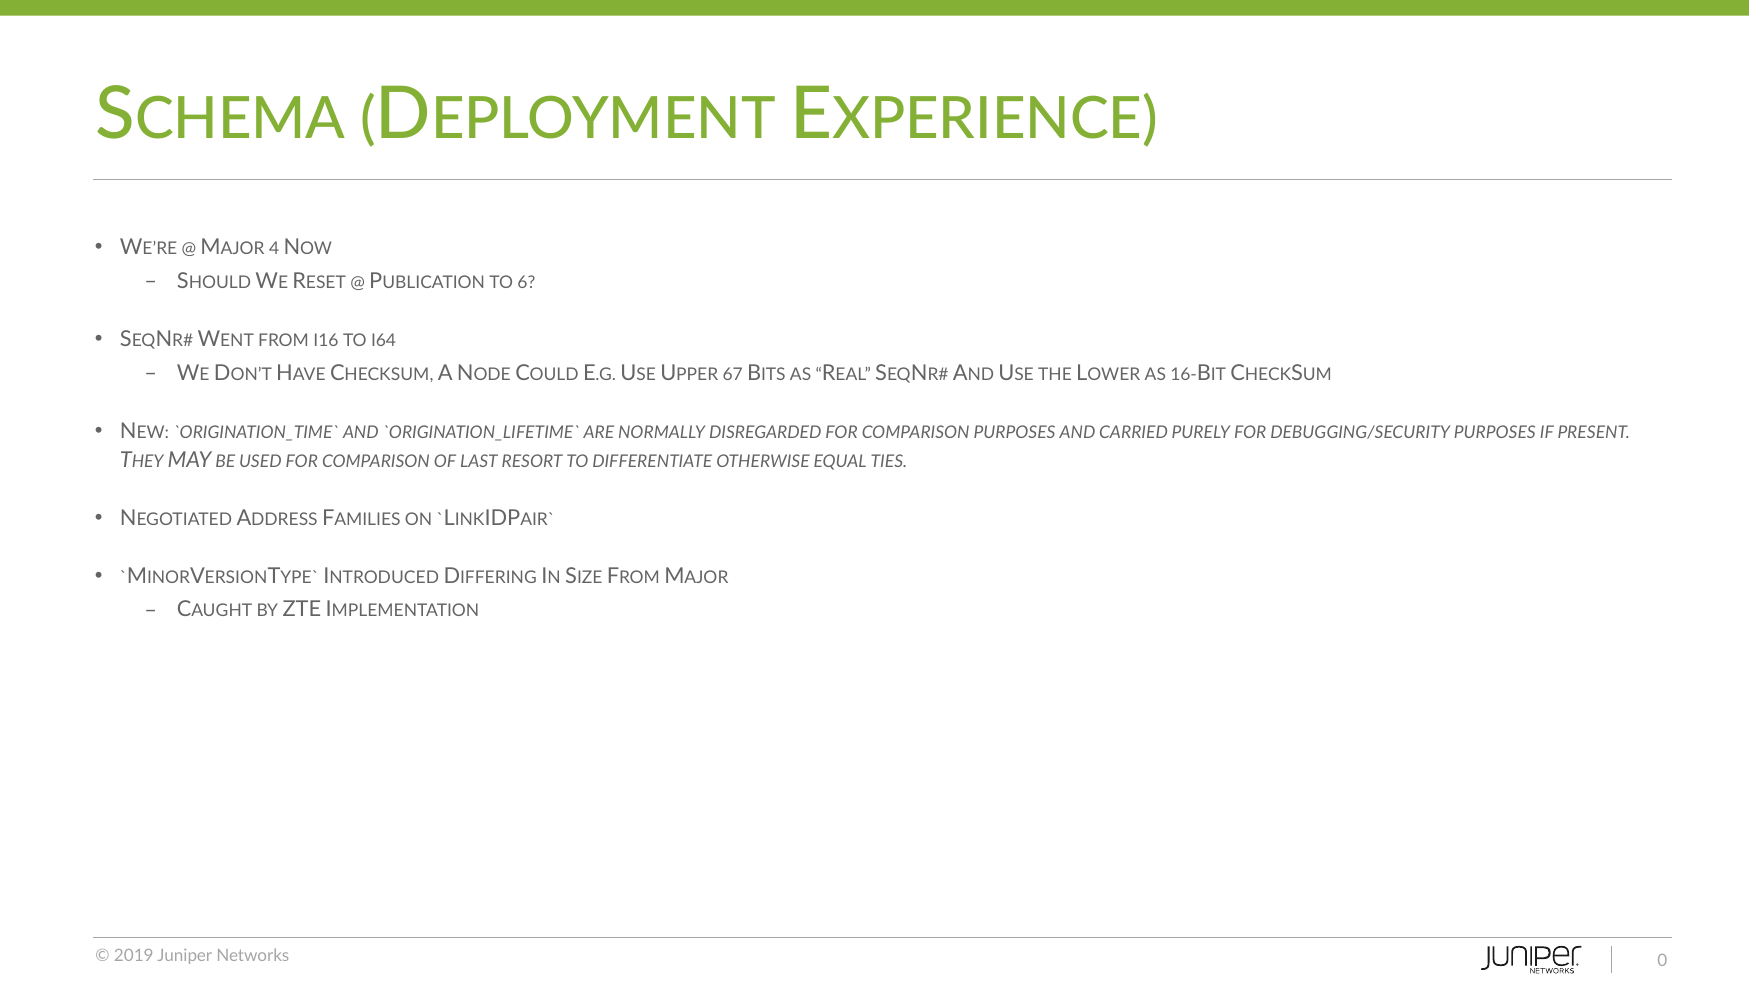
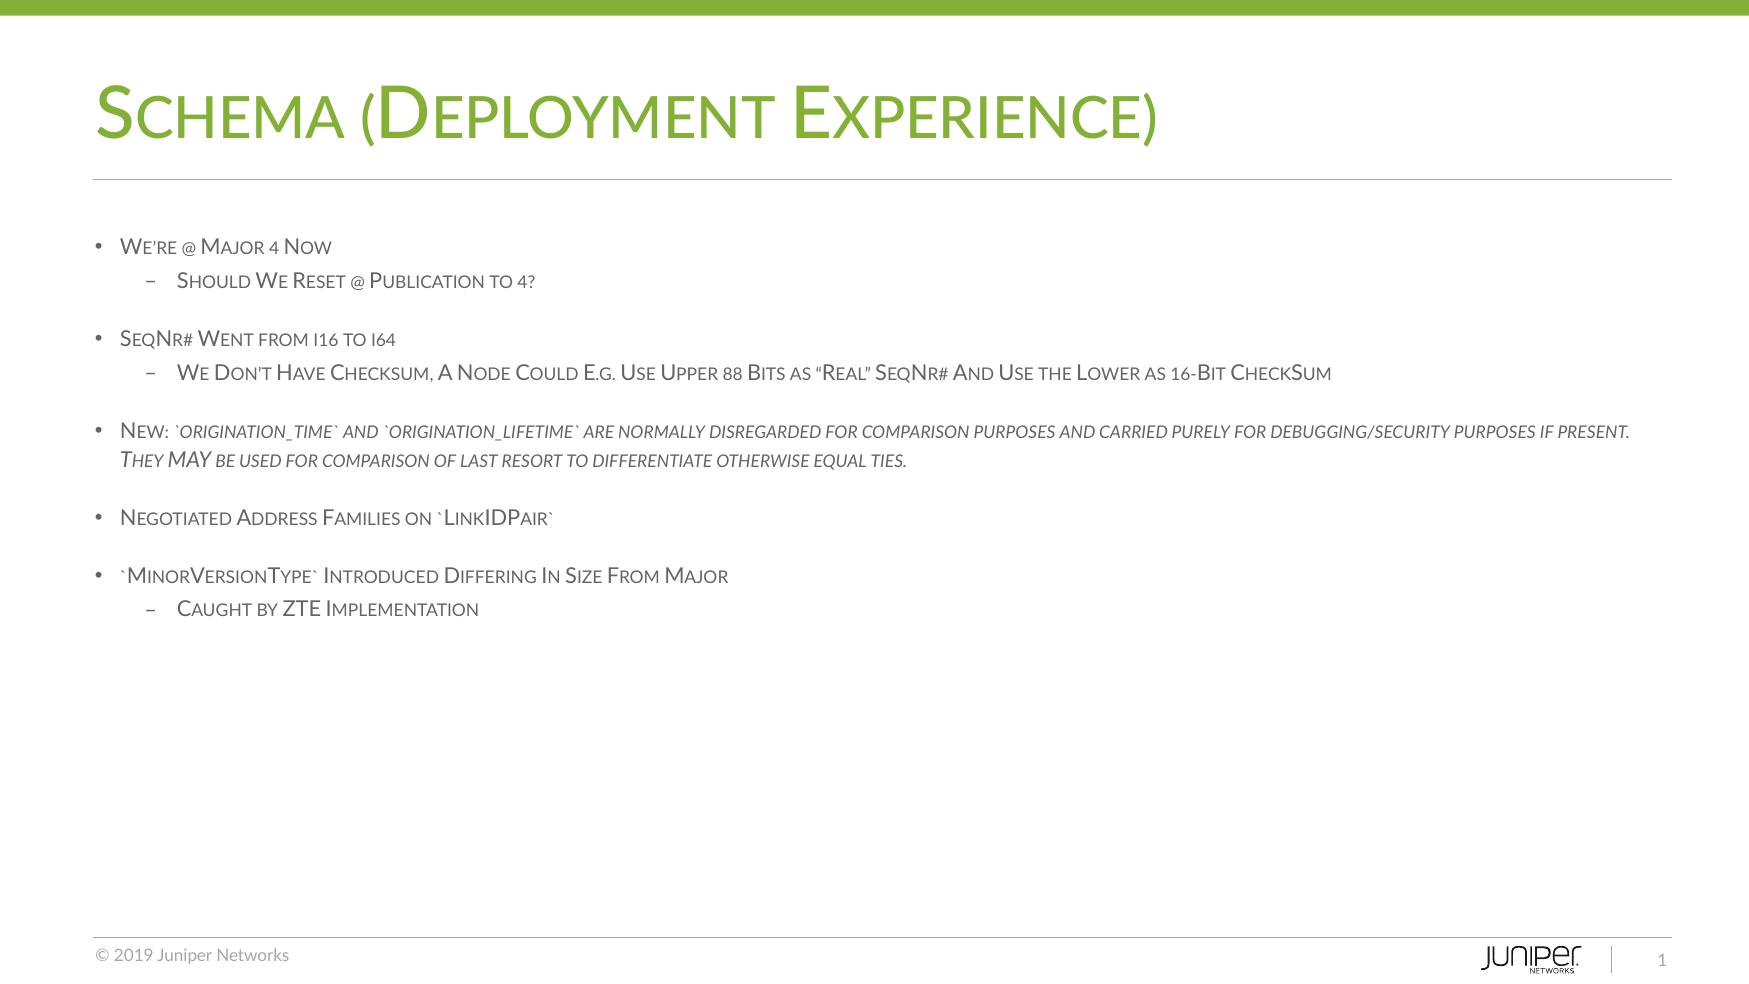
TO 6: 6 -> 4
67: 67 -> 88
0: 0 -> 1
